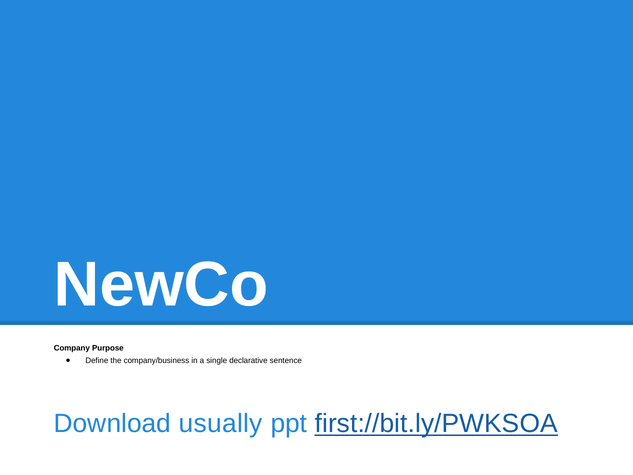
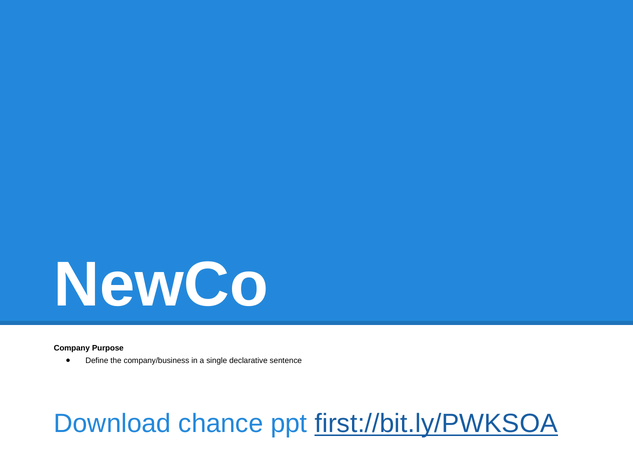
usually: usually -> chance
